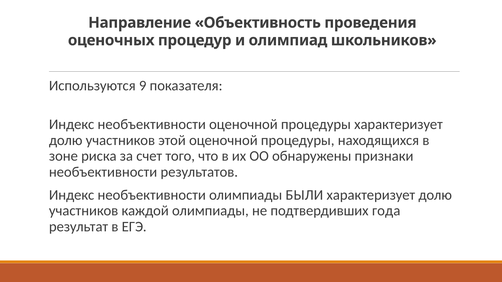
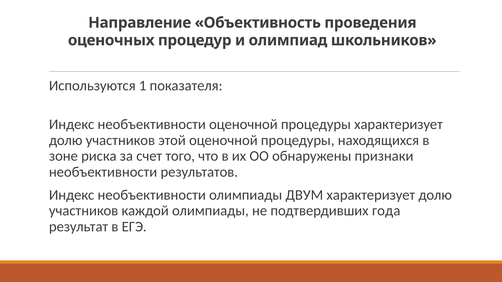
9: 9 -> 1
БЫЛИ: БЫЛИ -> ДВУМ
